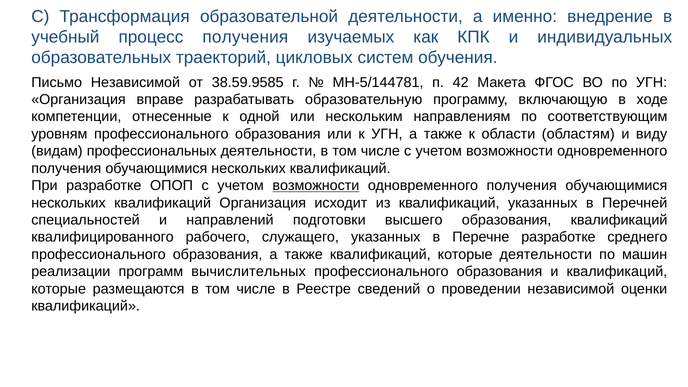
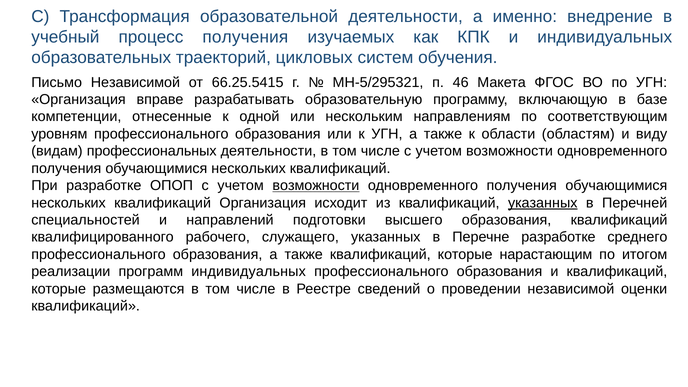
38.59.9585: 38.59.9585 -> 66.25.5415
МН-5/144781: МН-5/144781 -> МН-5/295321
42: 42 -> 46
ходе: ходе -> базе
указанных at (543, 203) underline: none -> present
которые деятельности: деятельности -> нарастающим
машин: машин -> итогом
программ вычислительных: вычислительных -> индивидуальных
